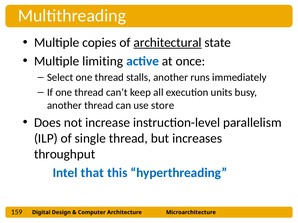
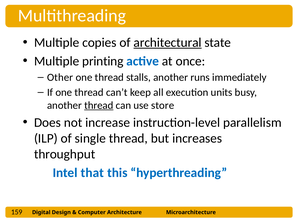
limiting: limiting -> printing
Select: Select -> Other
thread at (99, 106) underline: none -> present
